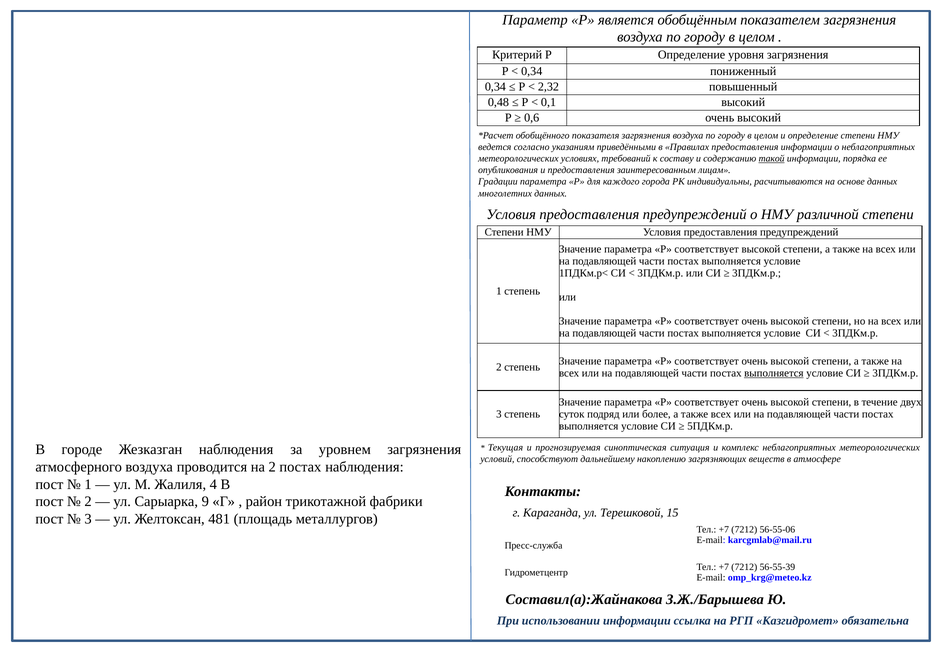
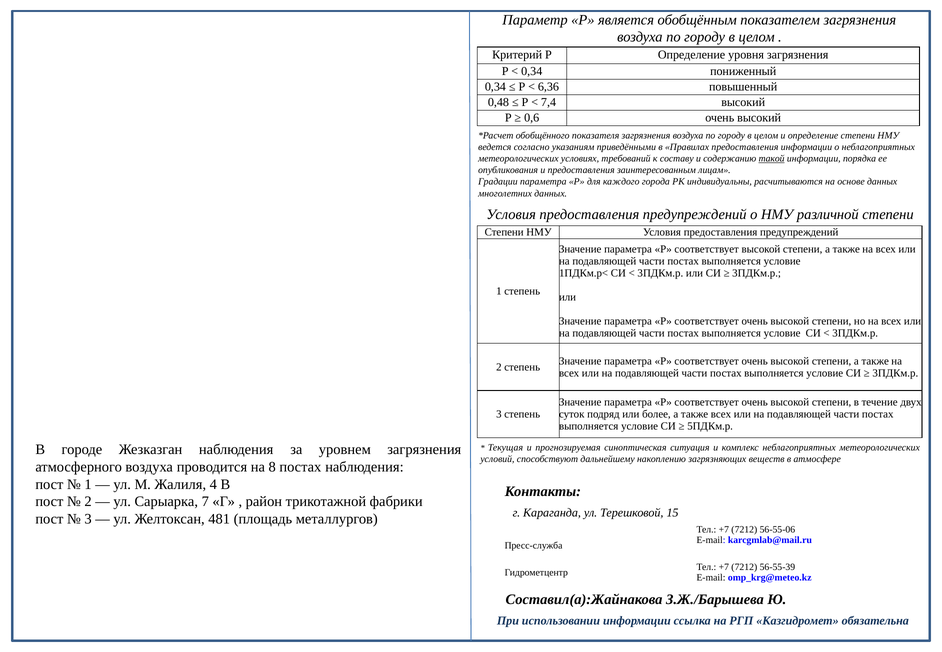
2,32: 2,32 -> 6,36
0,1: 0,1 -> 7,4
выполняется at (774, 373) underline: present -> none
на 2: 2 -> 8
9: 9 -> 7
